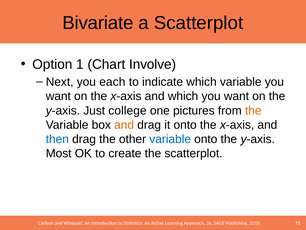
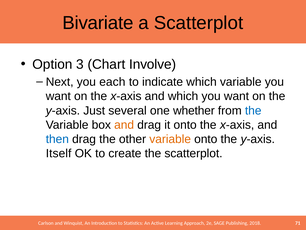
1: 1 -> 3
college: college -> several
pictures: pictures -> whether
the at (253, 110) colour: orange -> blue
variable at (170, 139) colour: blue -> orange
Most: Most -> Itself
